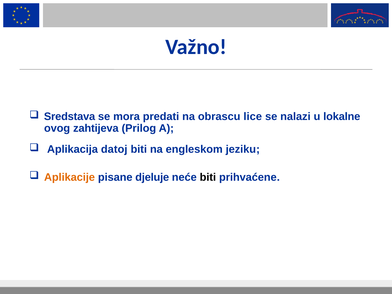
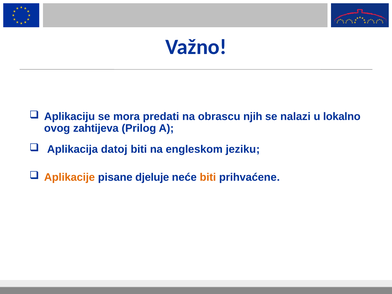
Sredstava: Sredstava -> Aplikaciju
lice: lice -> njih
lokalne: lokalne -> lokalno
biti at (208, 177) colour: black -> orange
